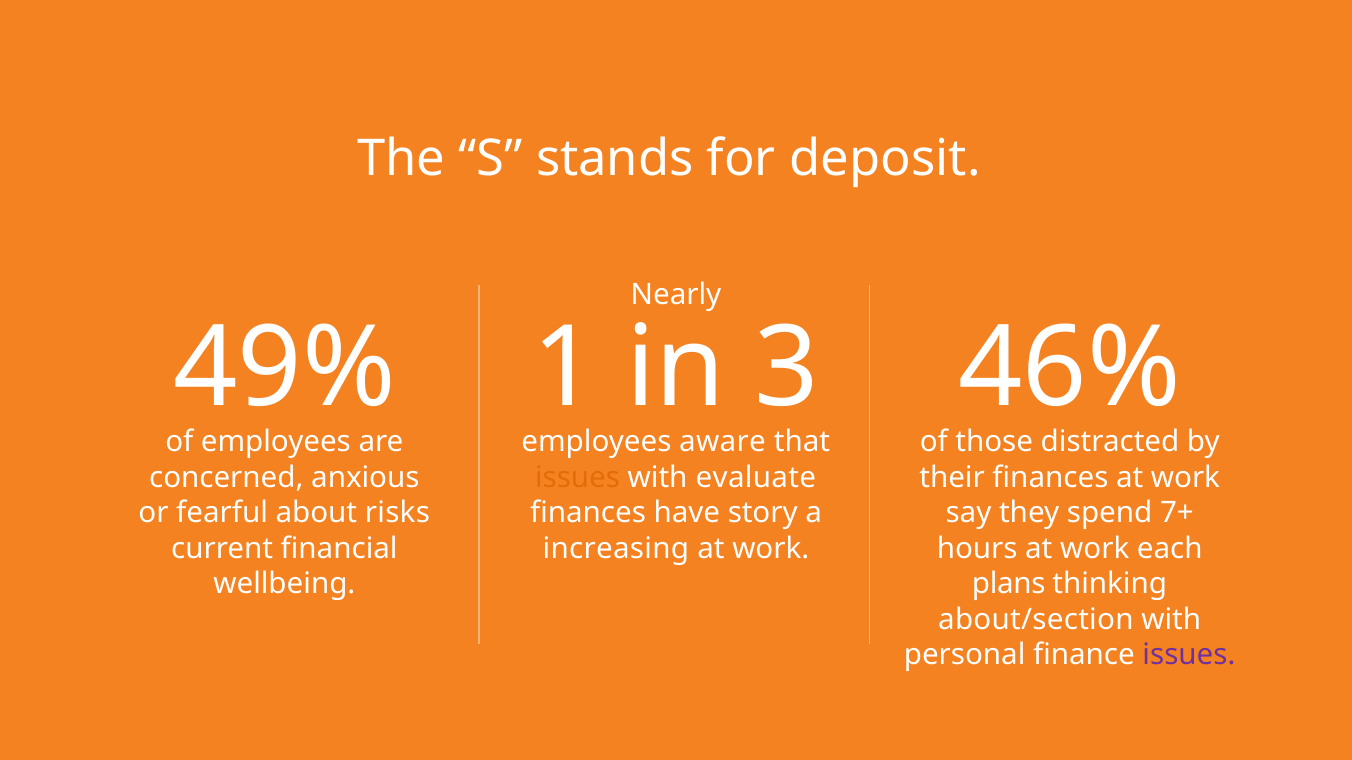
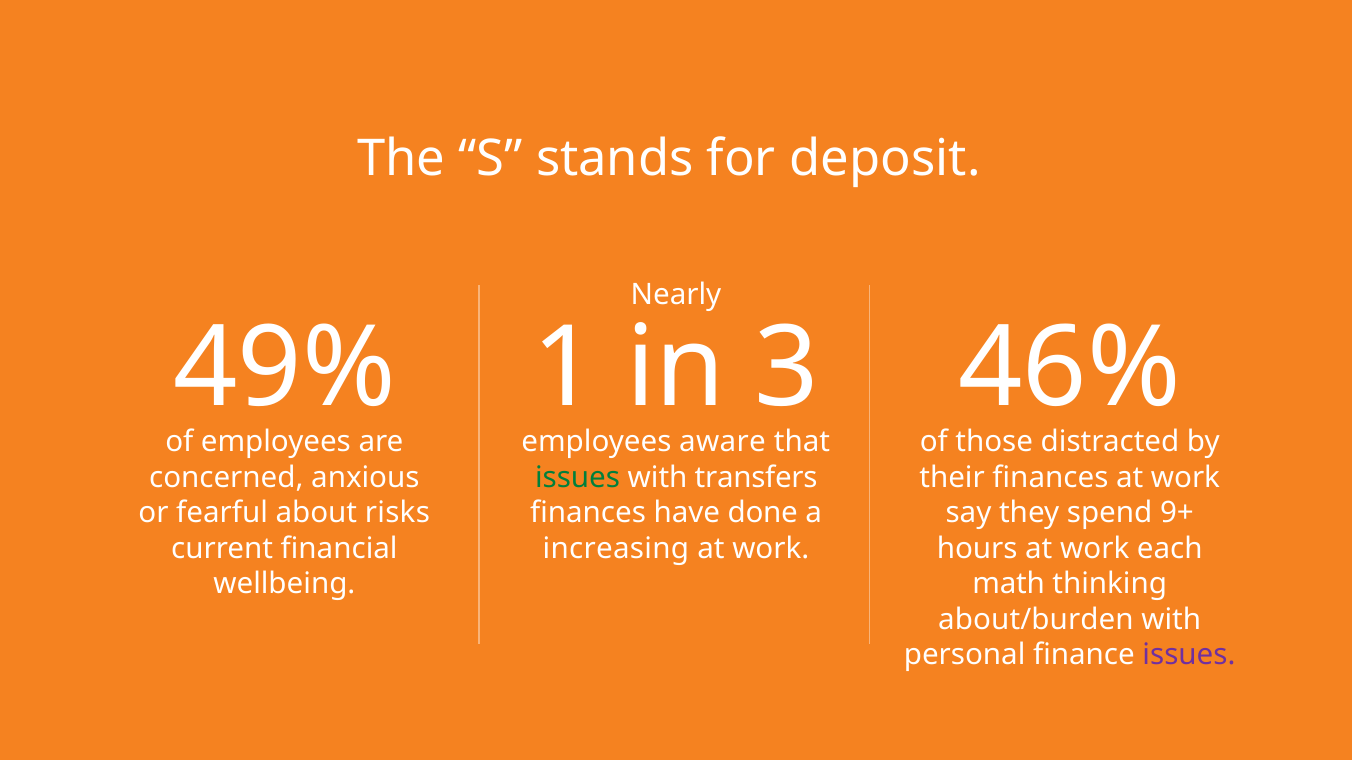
issues at (578, 478) colour: orange -> green
evaluate: evaluate -> transfers
story: story -> done
7+: 7+ -> 9+
plans: plans -> math
about/section: about/section -> about/burden
